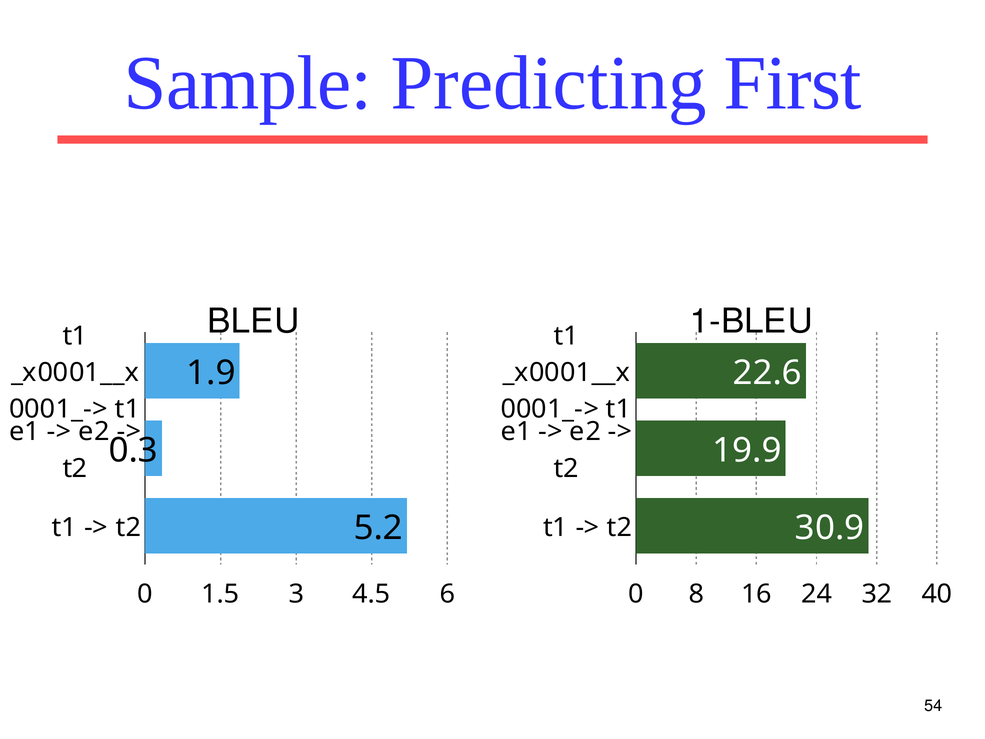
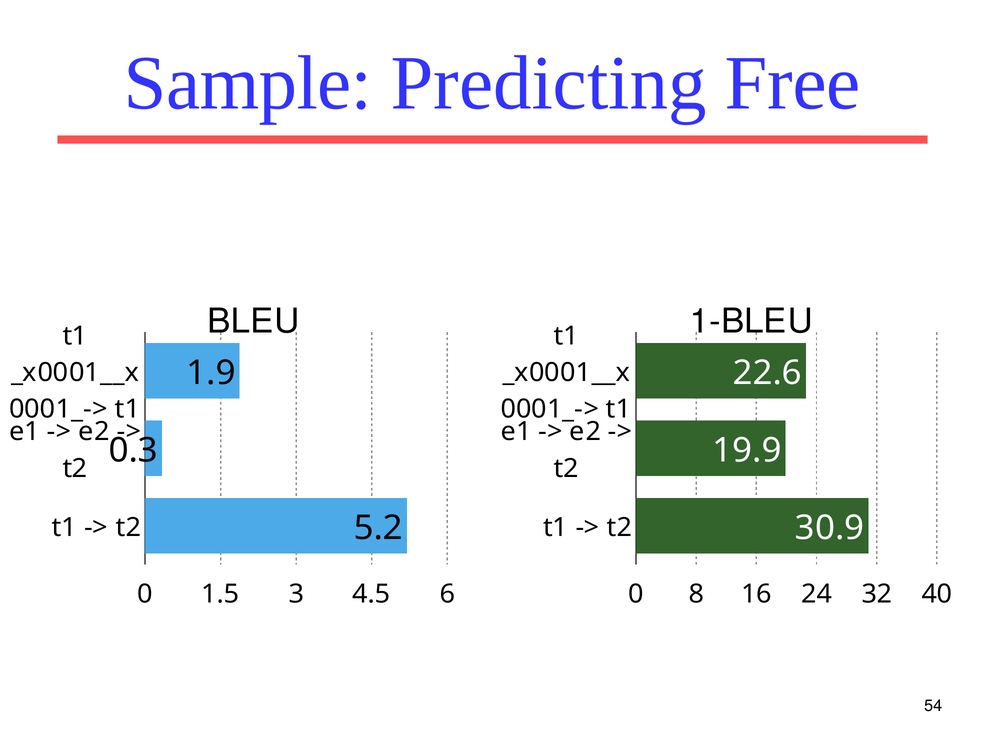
First: First -> Free
